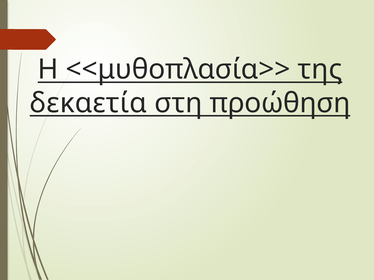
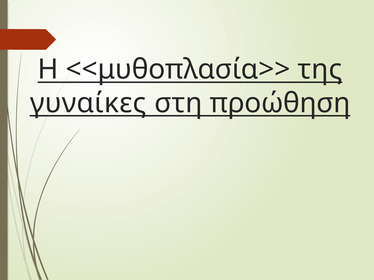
δεκαετία: δεκαετία -> γυναίκες
